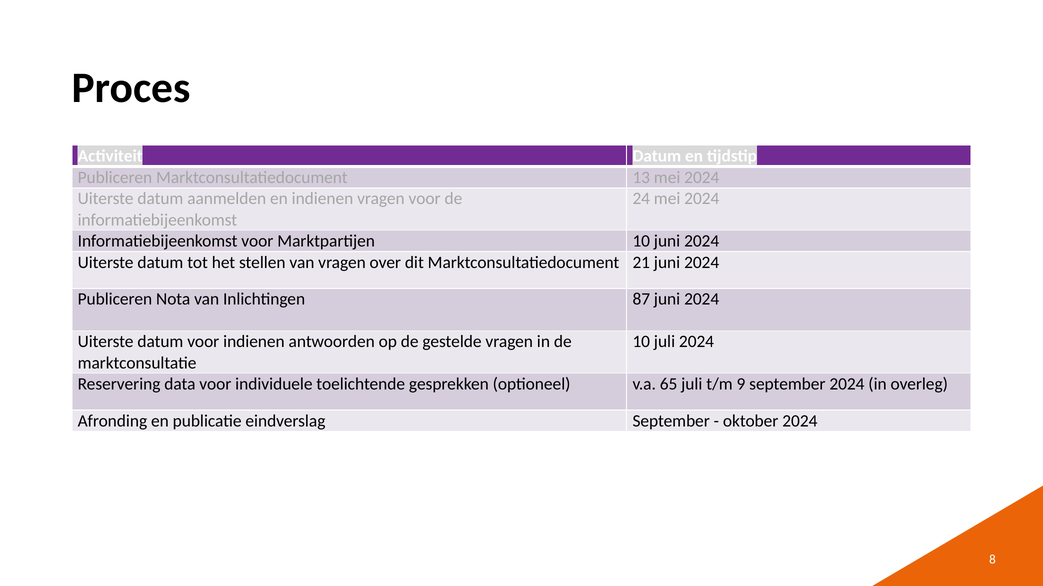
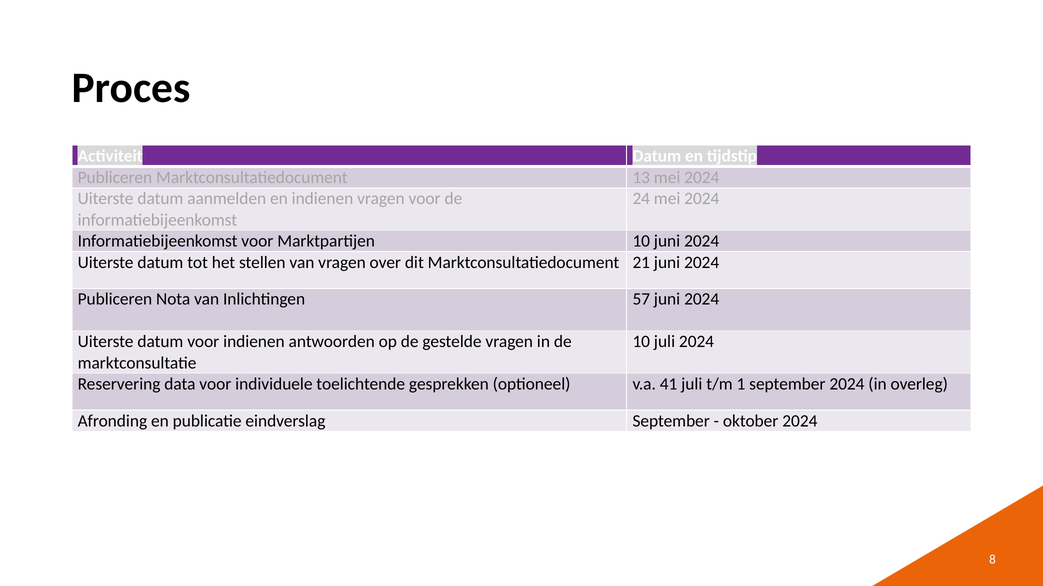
87: 87 -> 57
65: 65 -> 41
9: 9 -> 1
